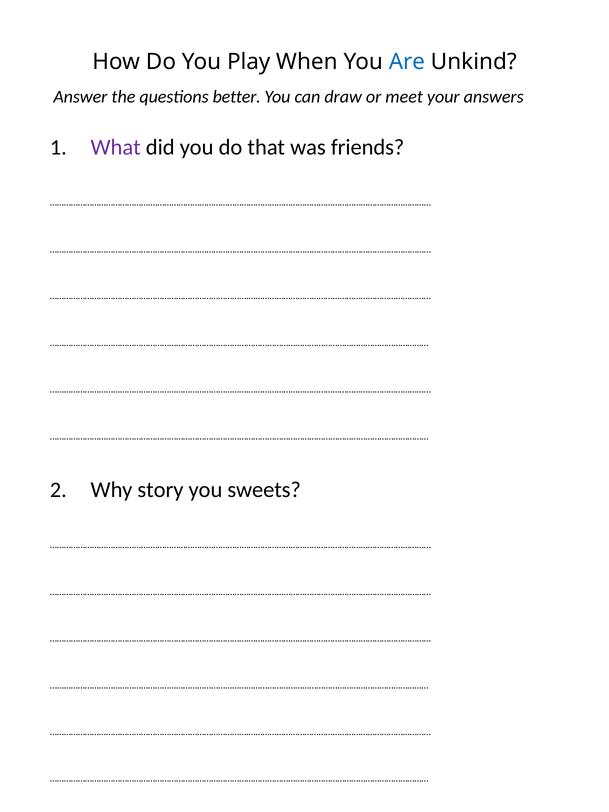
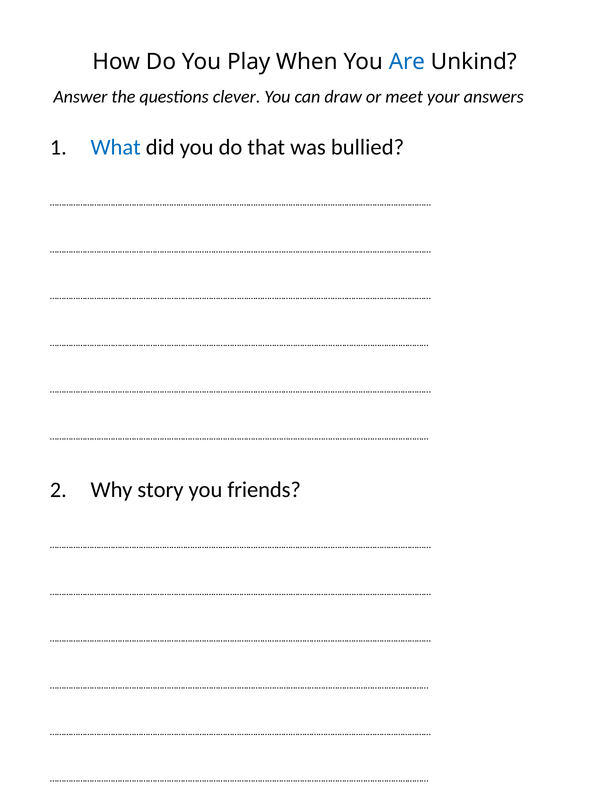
better: better -> clever
What colour: purple -> blue
friends: friends -> bullied
sweets: sweets -> friends
